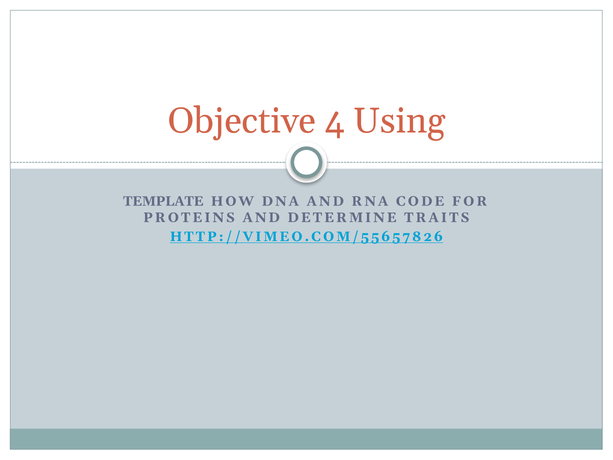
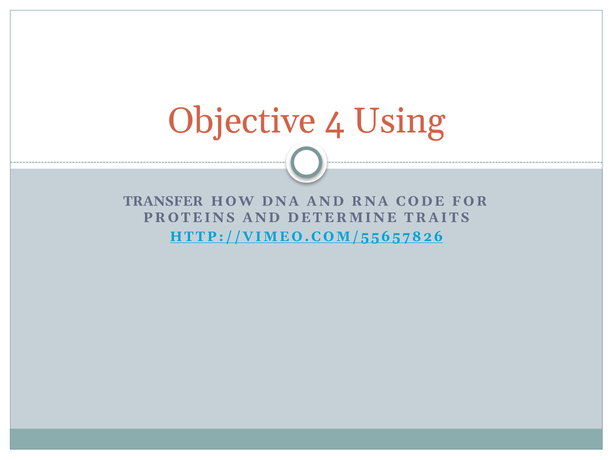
TEMPLATE: TEMPLATE -> TRANSFER
